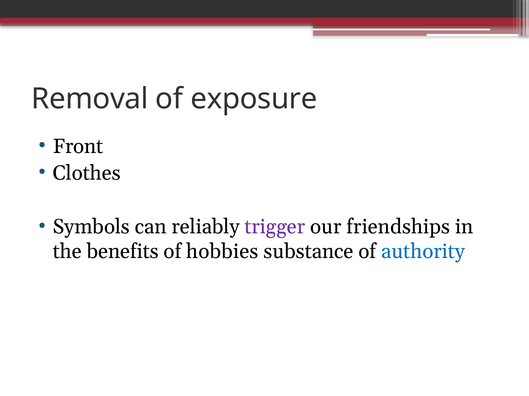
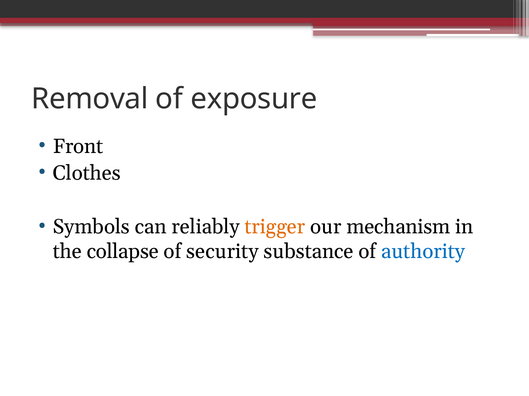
trigger colour: purple -> orange
friendships: friendships -> mechanism
benefits: benefits -> collapse
hobbies: hobbies -> security
